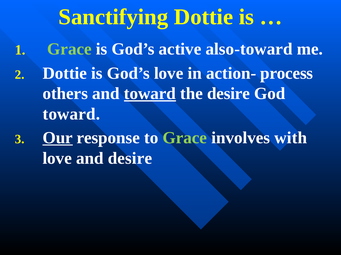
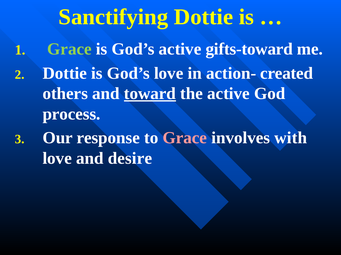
also-toward: also-toward -> gifts-toward
process: process -> created
the desire: desire -> active
toward at (71, 114): toward -> process
Our underline: present -> none
Grace at (185, 138) colour: light green -> pink
